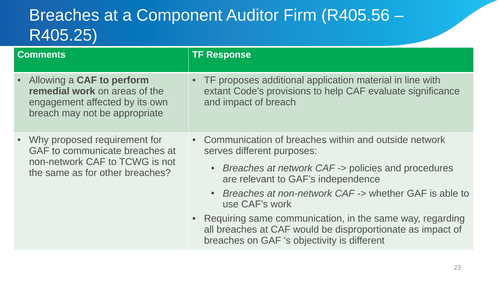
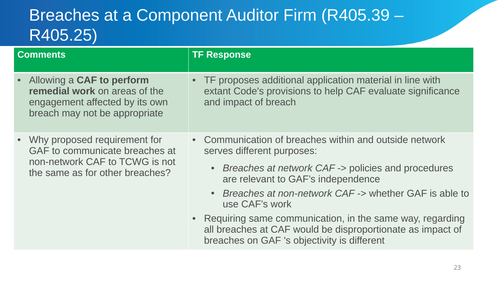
R405.56: R405.56 -> R405.39
